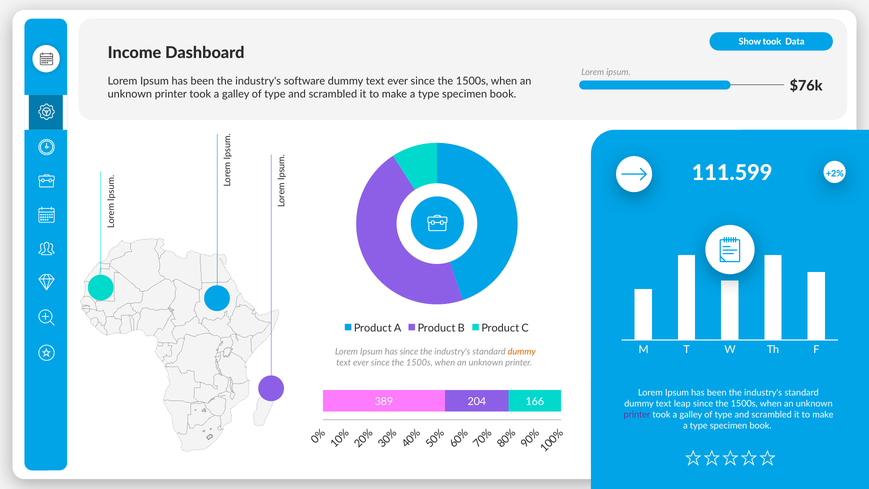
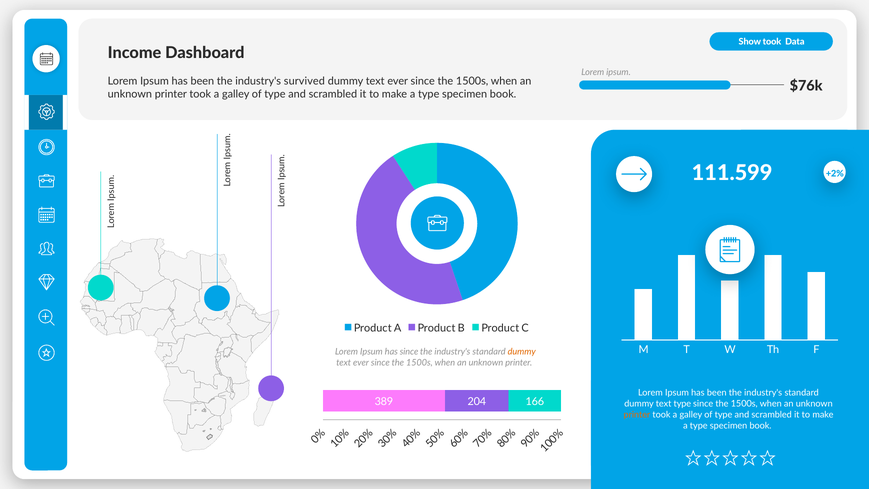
software: software -> survived
text leap: leap -> type
printer at (637, 415) colour: purple -> orange
